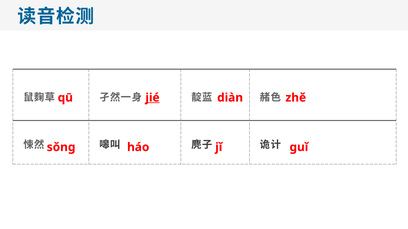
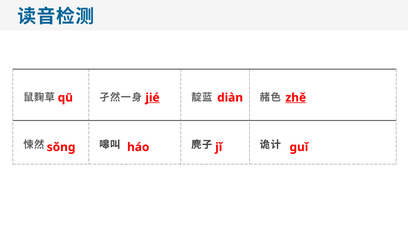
zhě underline: none -> present
